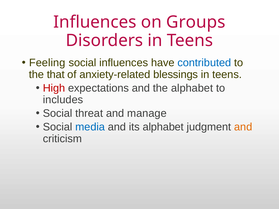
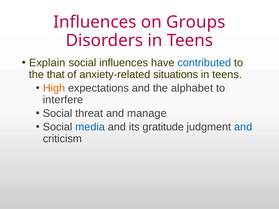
Feeling: Feeling -> Explain
blessings: blessings -> situations
High colour: red -> orange
includes: includes -> interfere
its alphabet: alphabet -> gratitude
and at (243, 127) colour: orange -> blue
